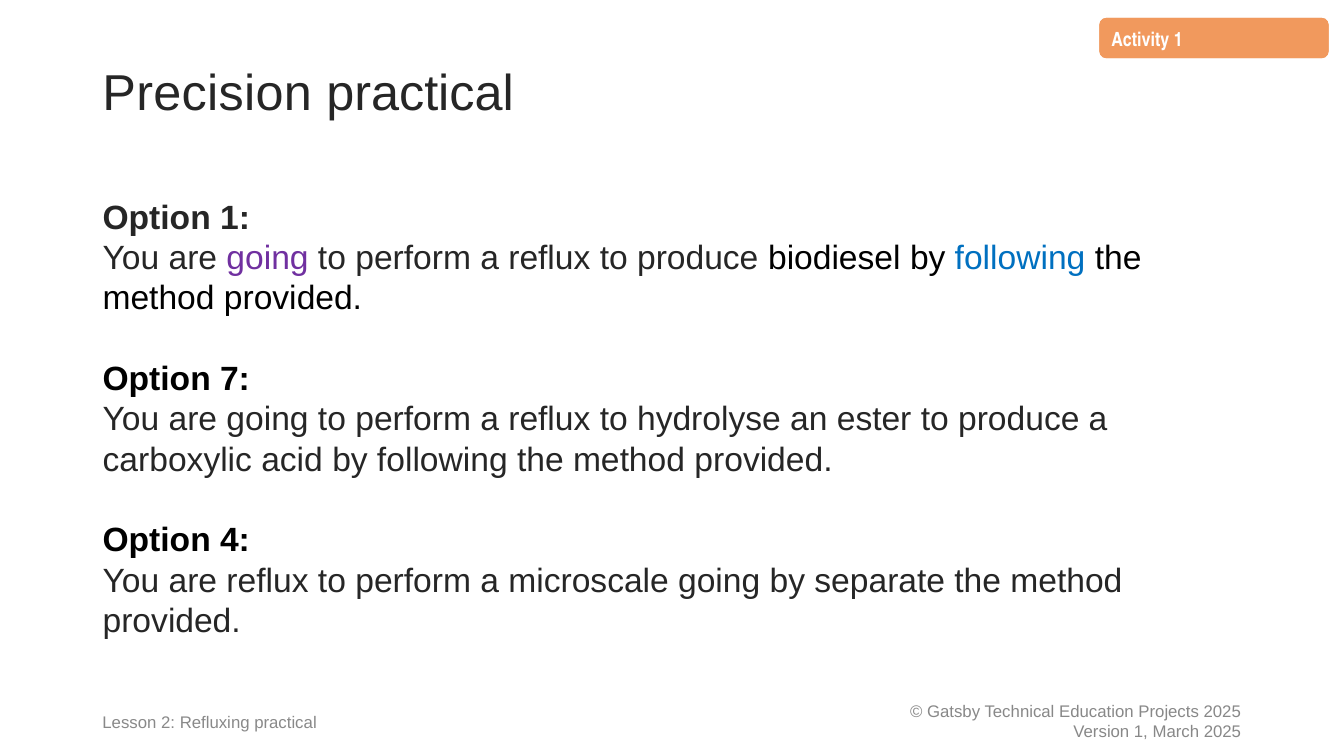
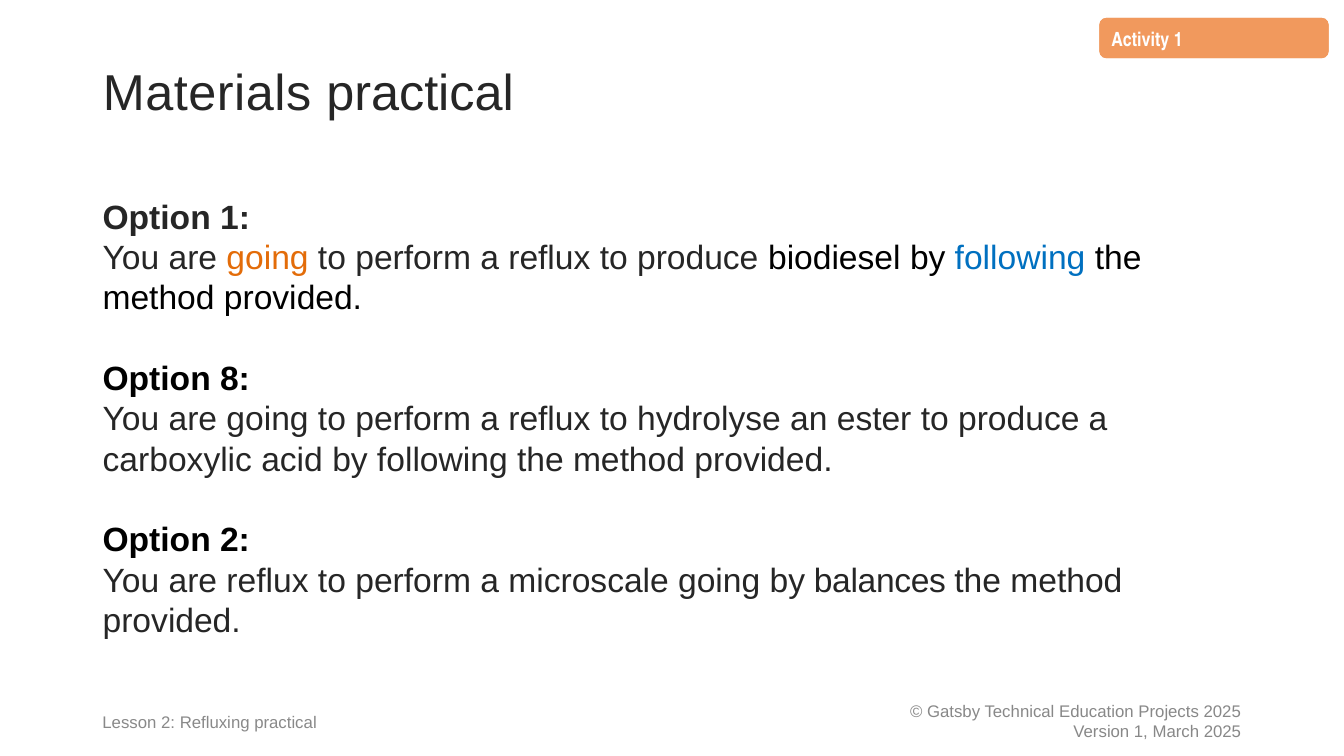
Precision: Precision -> Materials
going at (268, 258) colour: purple -> orange
7: 7 -> 8
Option 4: 4 -> 2
separate: separate -> balances
